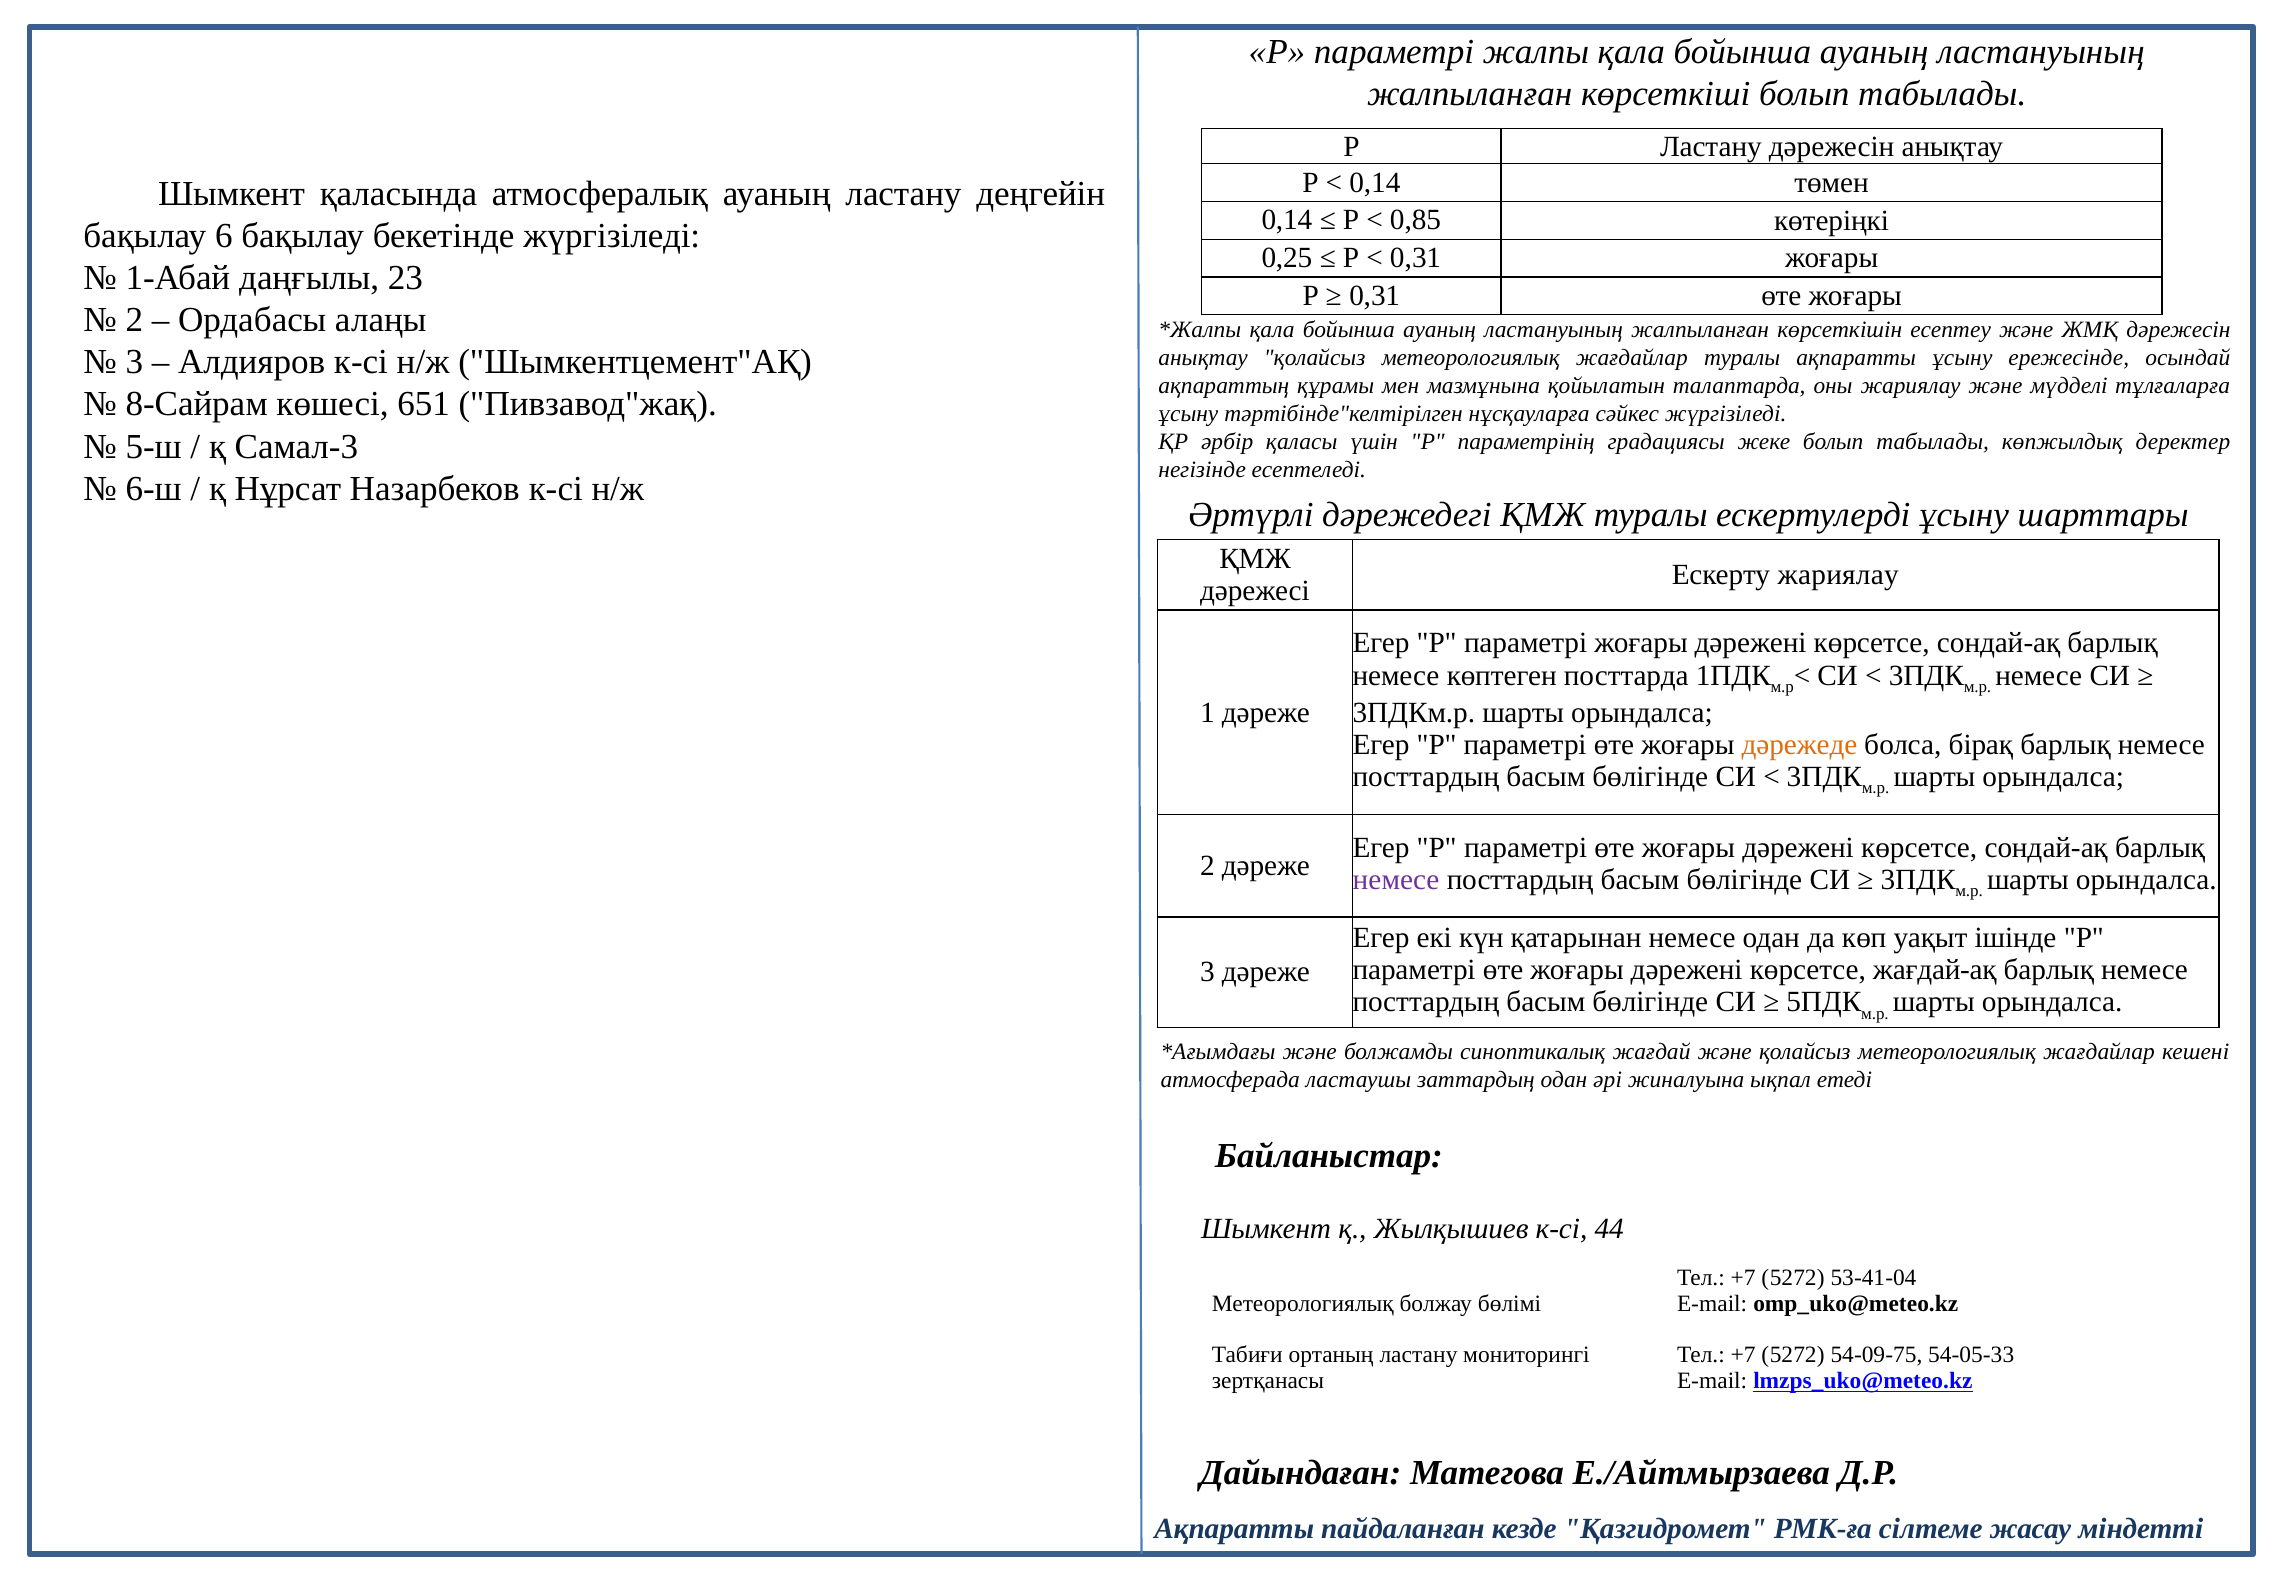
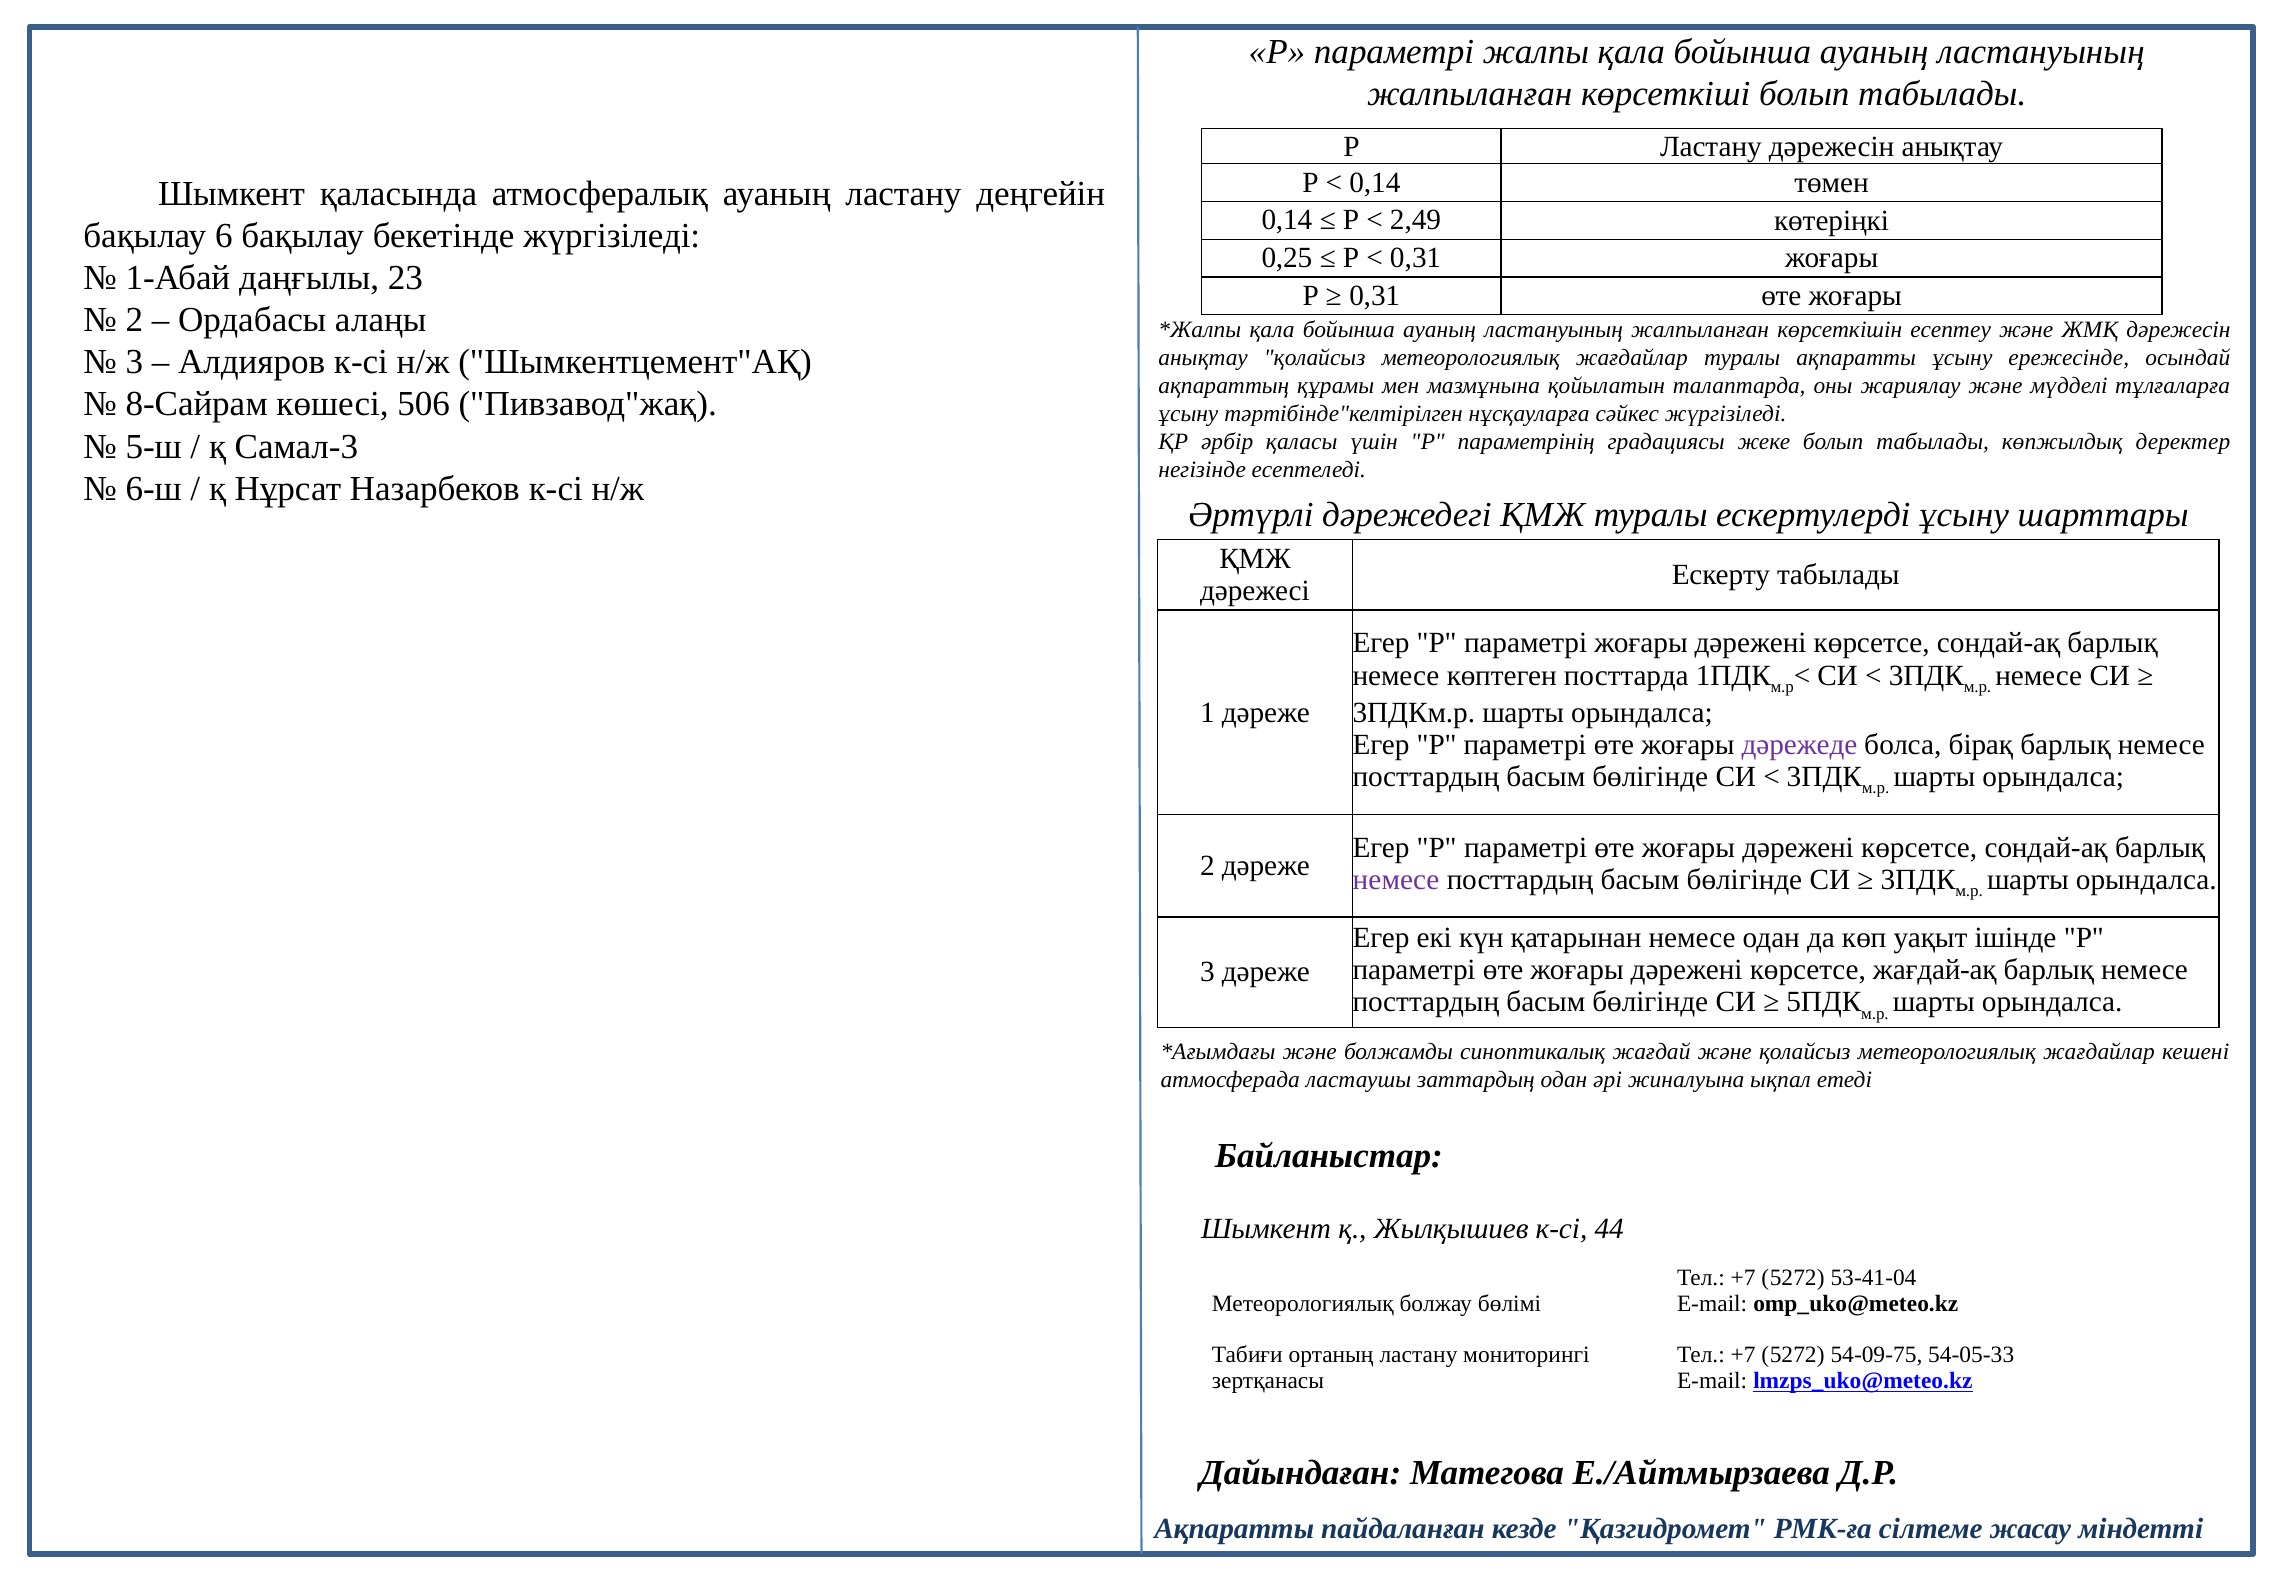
0,85: 0,85 -> 2,49
651: 651 -> 506
Ескерту жариялау: жариялау -> табылады
дәрежеде colour: orange -> purple
